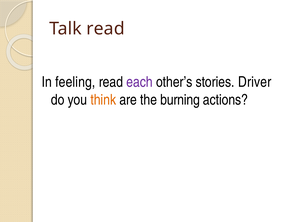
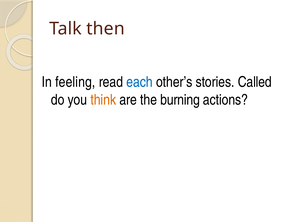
Talk read: read -> then
each colour: purple -> blue
Driver: Driver -> Called
